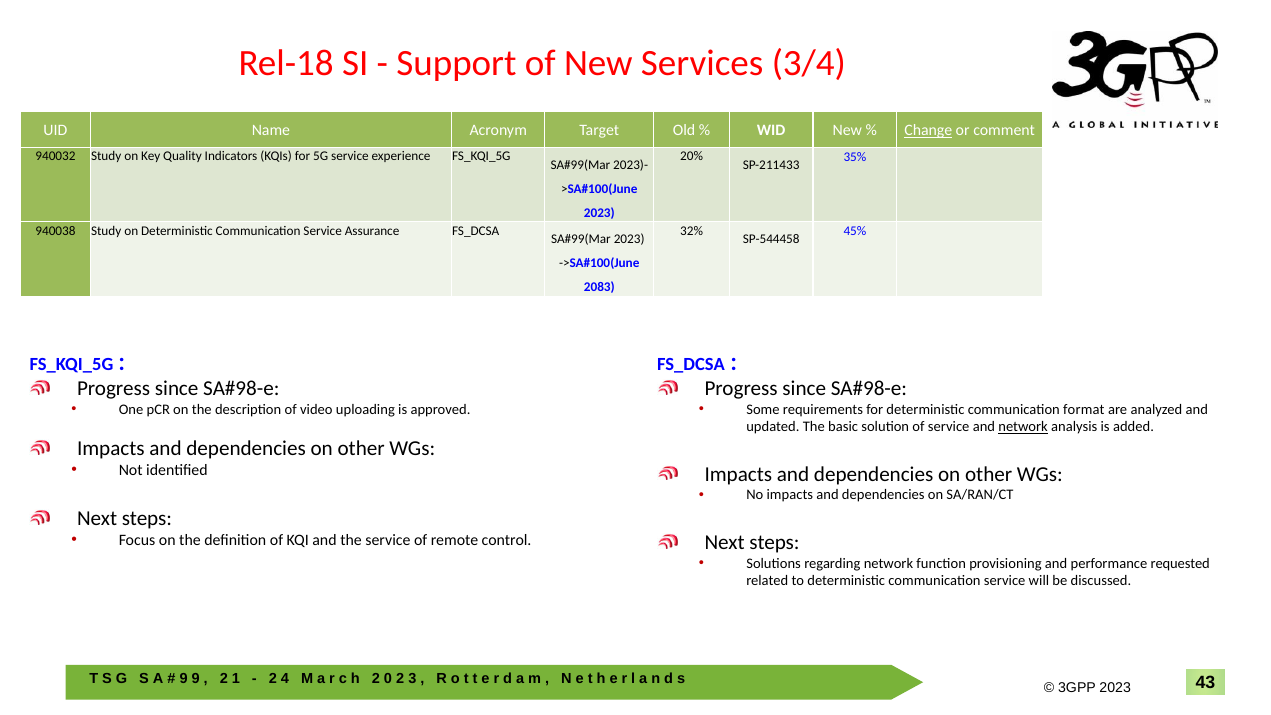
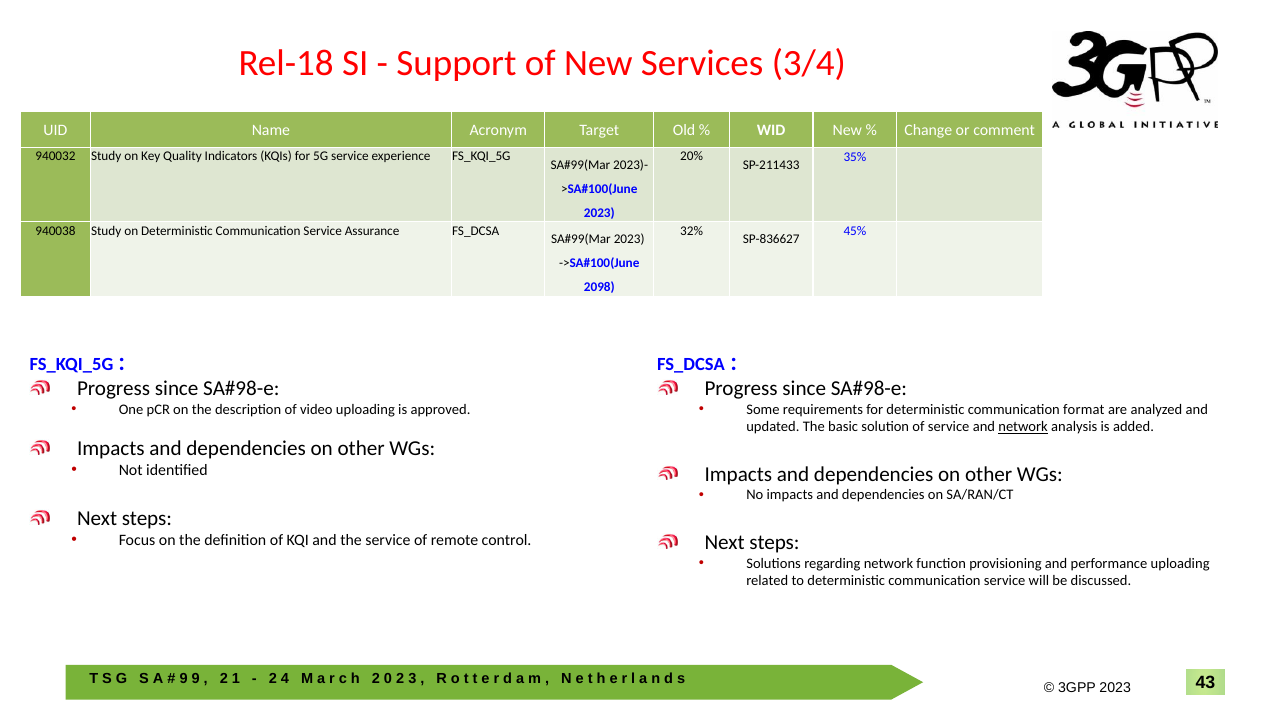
Change underline: present -> none
SP-544458: SP-544458 -> SP-836627
2083: 2083 -> 2098
performance requested: requested -> uploading
